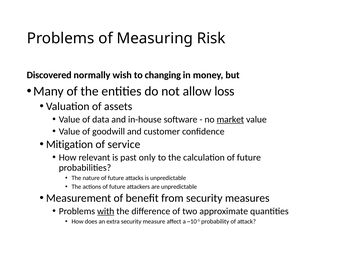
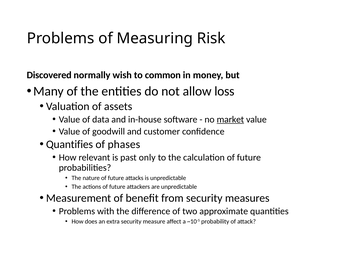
changing: changing -> common
Mitigation: Mitigation -> Quantifies
service: service -> phases
with underline: present -> none
